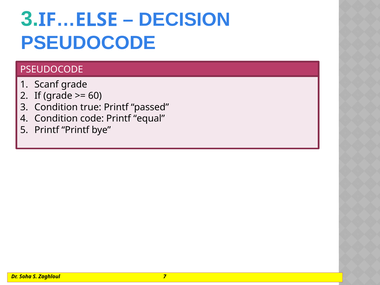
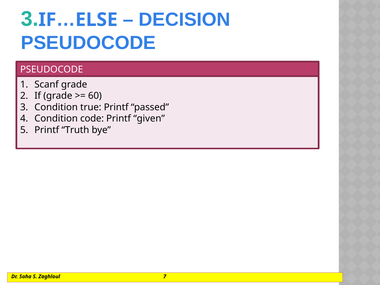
equal: equal -> given
Printf Printf: Printf -> Truth
